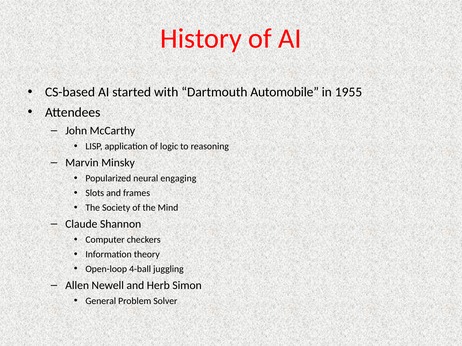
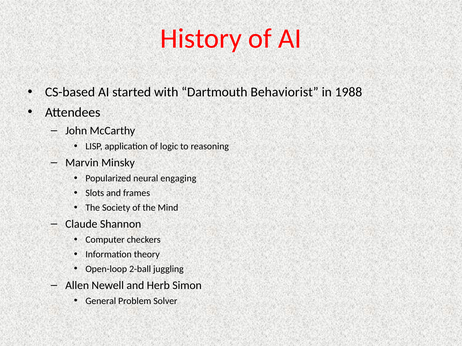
Automobile: Automobile -> Behaviorist
1955: 1955 -> 1988
4-ball: 4-ball -> 2-ball
